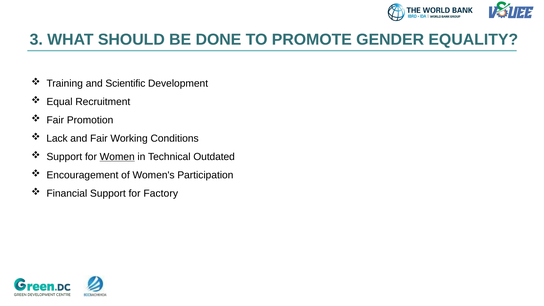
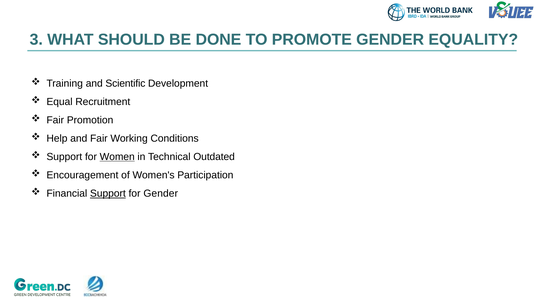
Lack: Lack -> Help
Support at (108, 194) underline: none -> present
for Factory: Factory -> Gender
